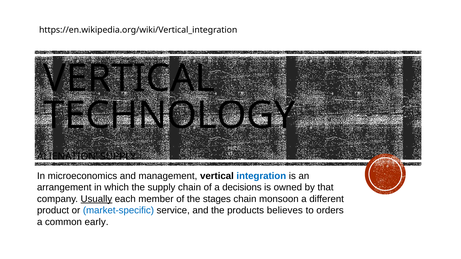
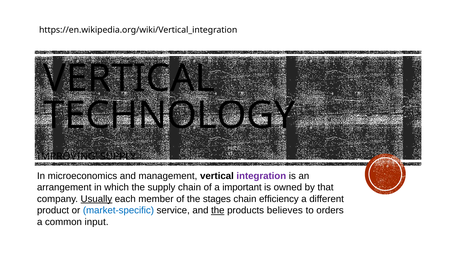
ALIENATION: ALIENATION -> IMPROVING
integration colour: blue -> purple
decisions: decisions -> important
monsoon: monsoon -> efficiency
the at (218, 211) underline: none -> present
early: early -> input
